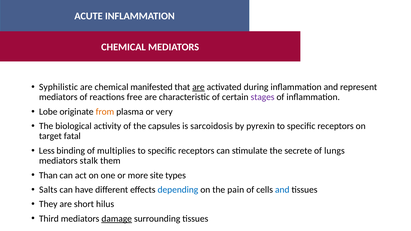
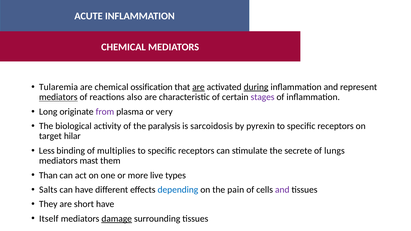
Syphilistic: Syphilistic -> Tularemia
manifested: manifested -> ossification
during underline: none -> present
mediators at (58, 97) underline: none -> present
free: free -> also
Lobe: Lobe -> Long
from colour: orange -> purple
capsules: capsules -> paralysis
fatal: fatal -> hilar
stalk: stalk -> mast
site: site -> live
and at (282, 190) colour: blue -> purple
short hilus: hilus -> have
Third: Third -> Itself
